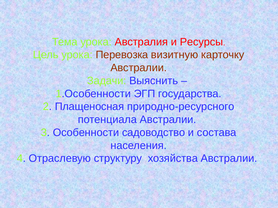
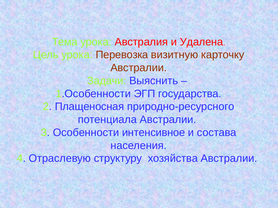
Ресурсы: Ресурсы -> Удалена
садоводство: садоводство -> интенсивное
